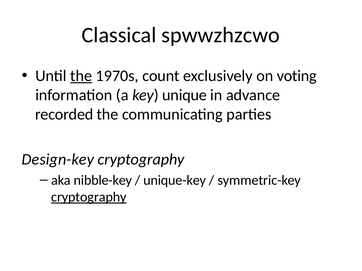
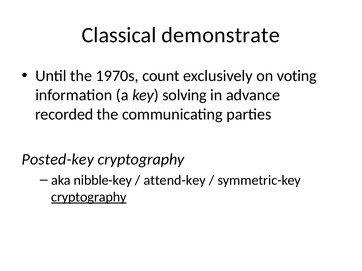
spwwzhzcwo: spwwzhzcwo -> demonstrate
the at (81, 76) underline: present -> none
unique: unique -> solving
Design-key: Design-key -> Posted-key
unique-key: unique-key -> attend-key
